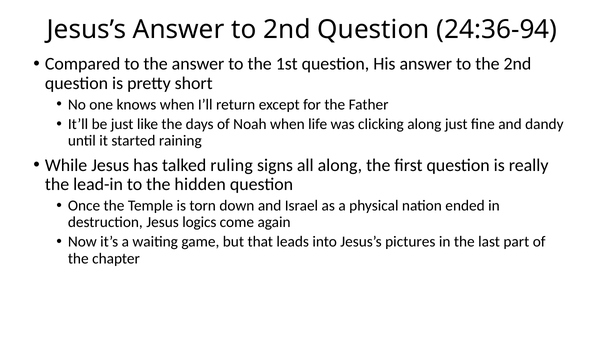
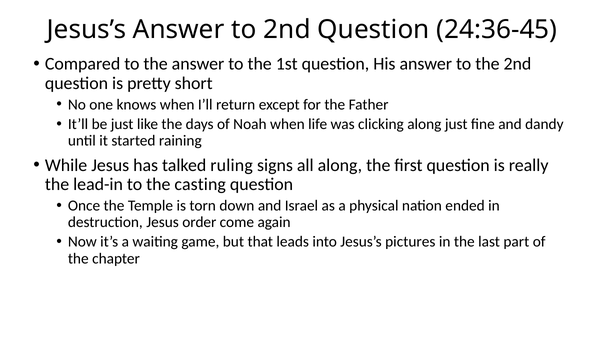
24:36-94: 24:36-94 -> 24:36-45
hidden: hidden -> casting
logics: logics -> order
